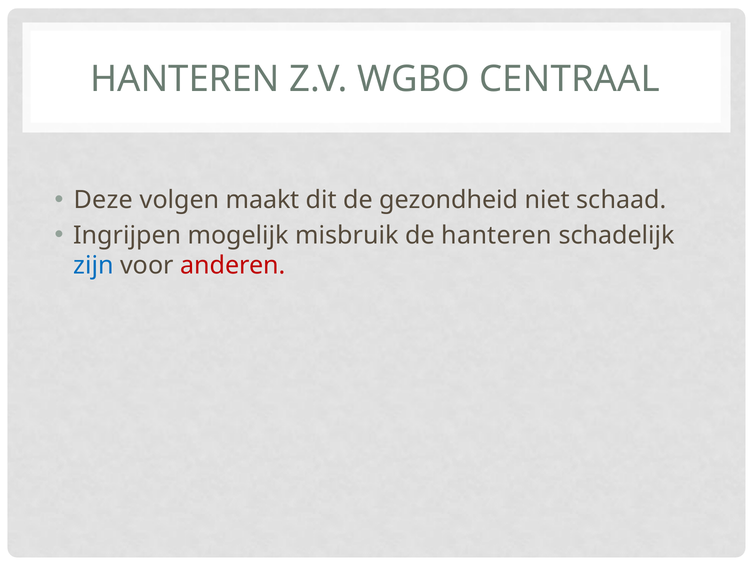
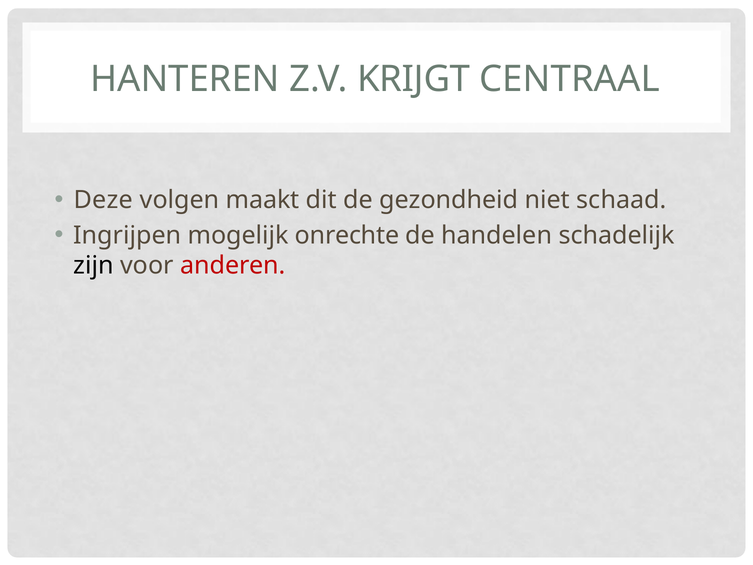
WGBO: WGBO -> KRIJGT
misbruik: misbruik -> onrechte
de hanteren: hanteren -> handelen
zijn colour: blue -> black
